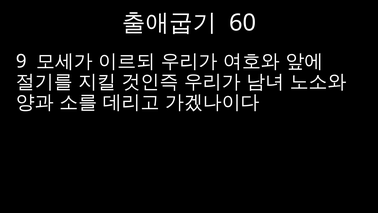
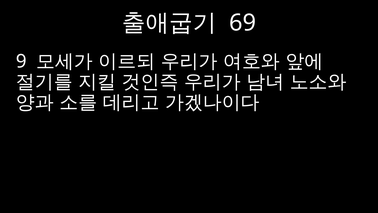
60: 60 -> 69
